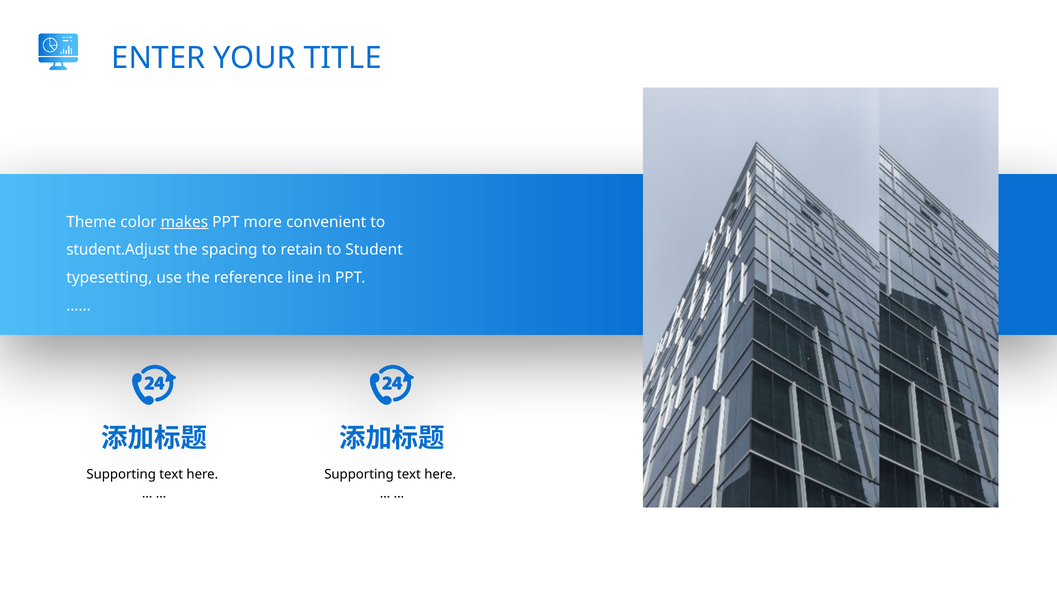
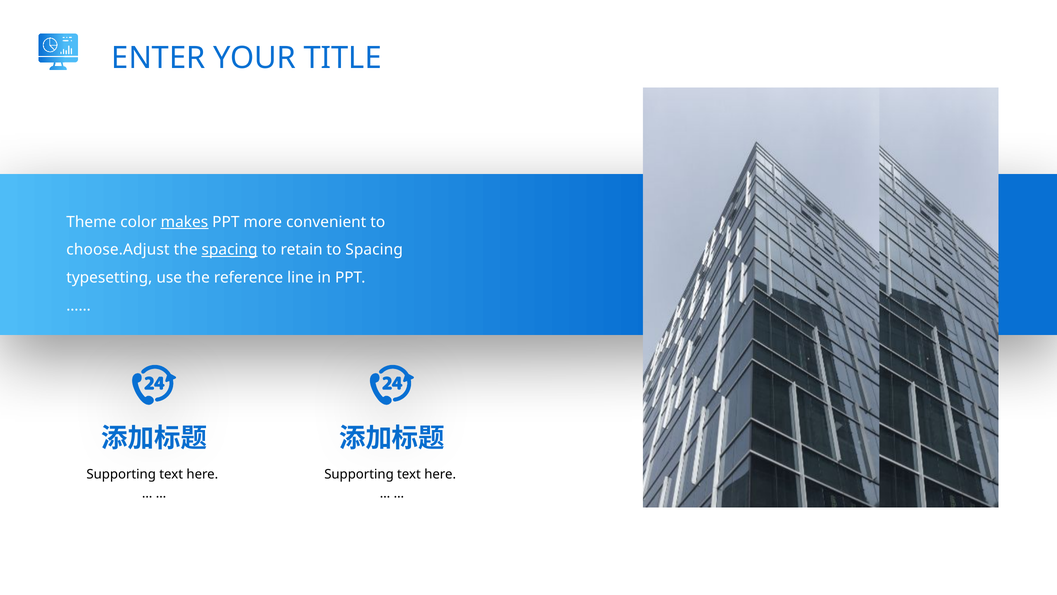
student.Adjust: student.Adjust -> choose.Adjust
spacing at (230, 250) underline: none -> present
to Student: Student -> Spacing
